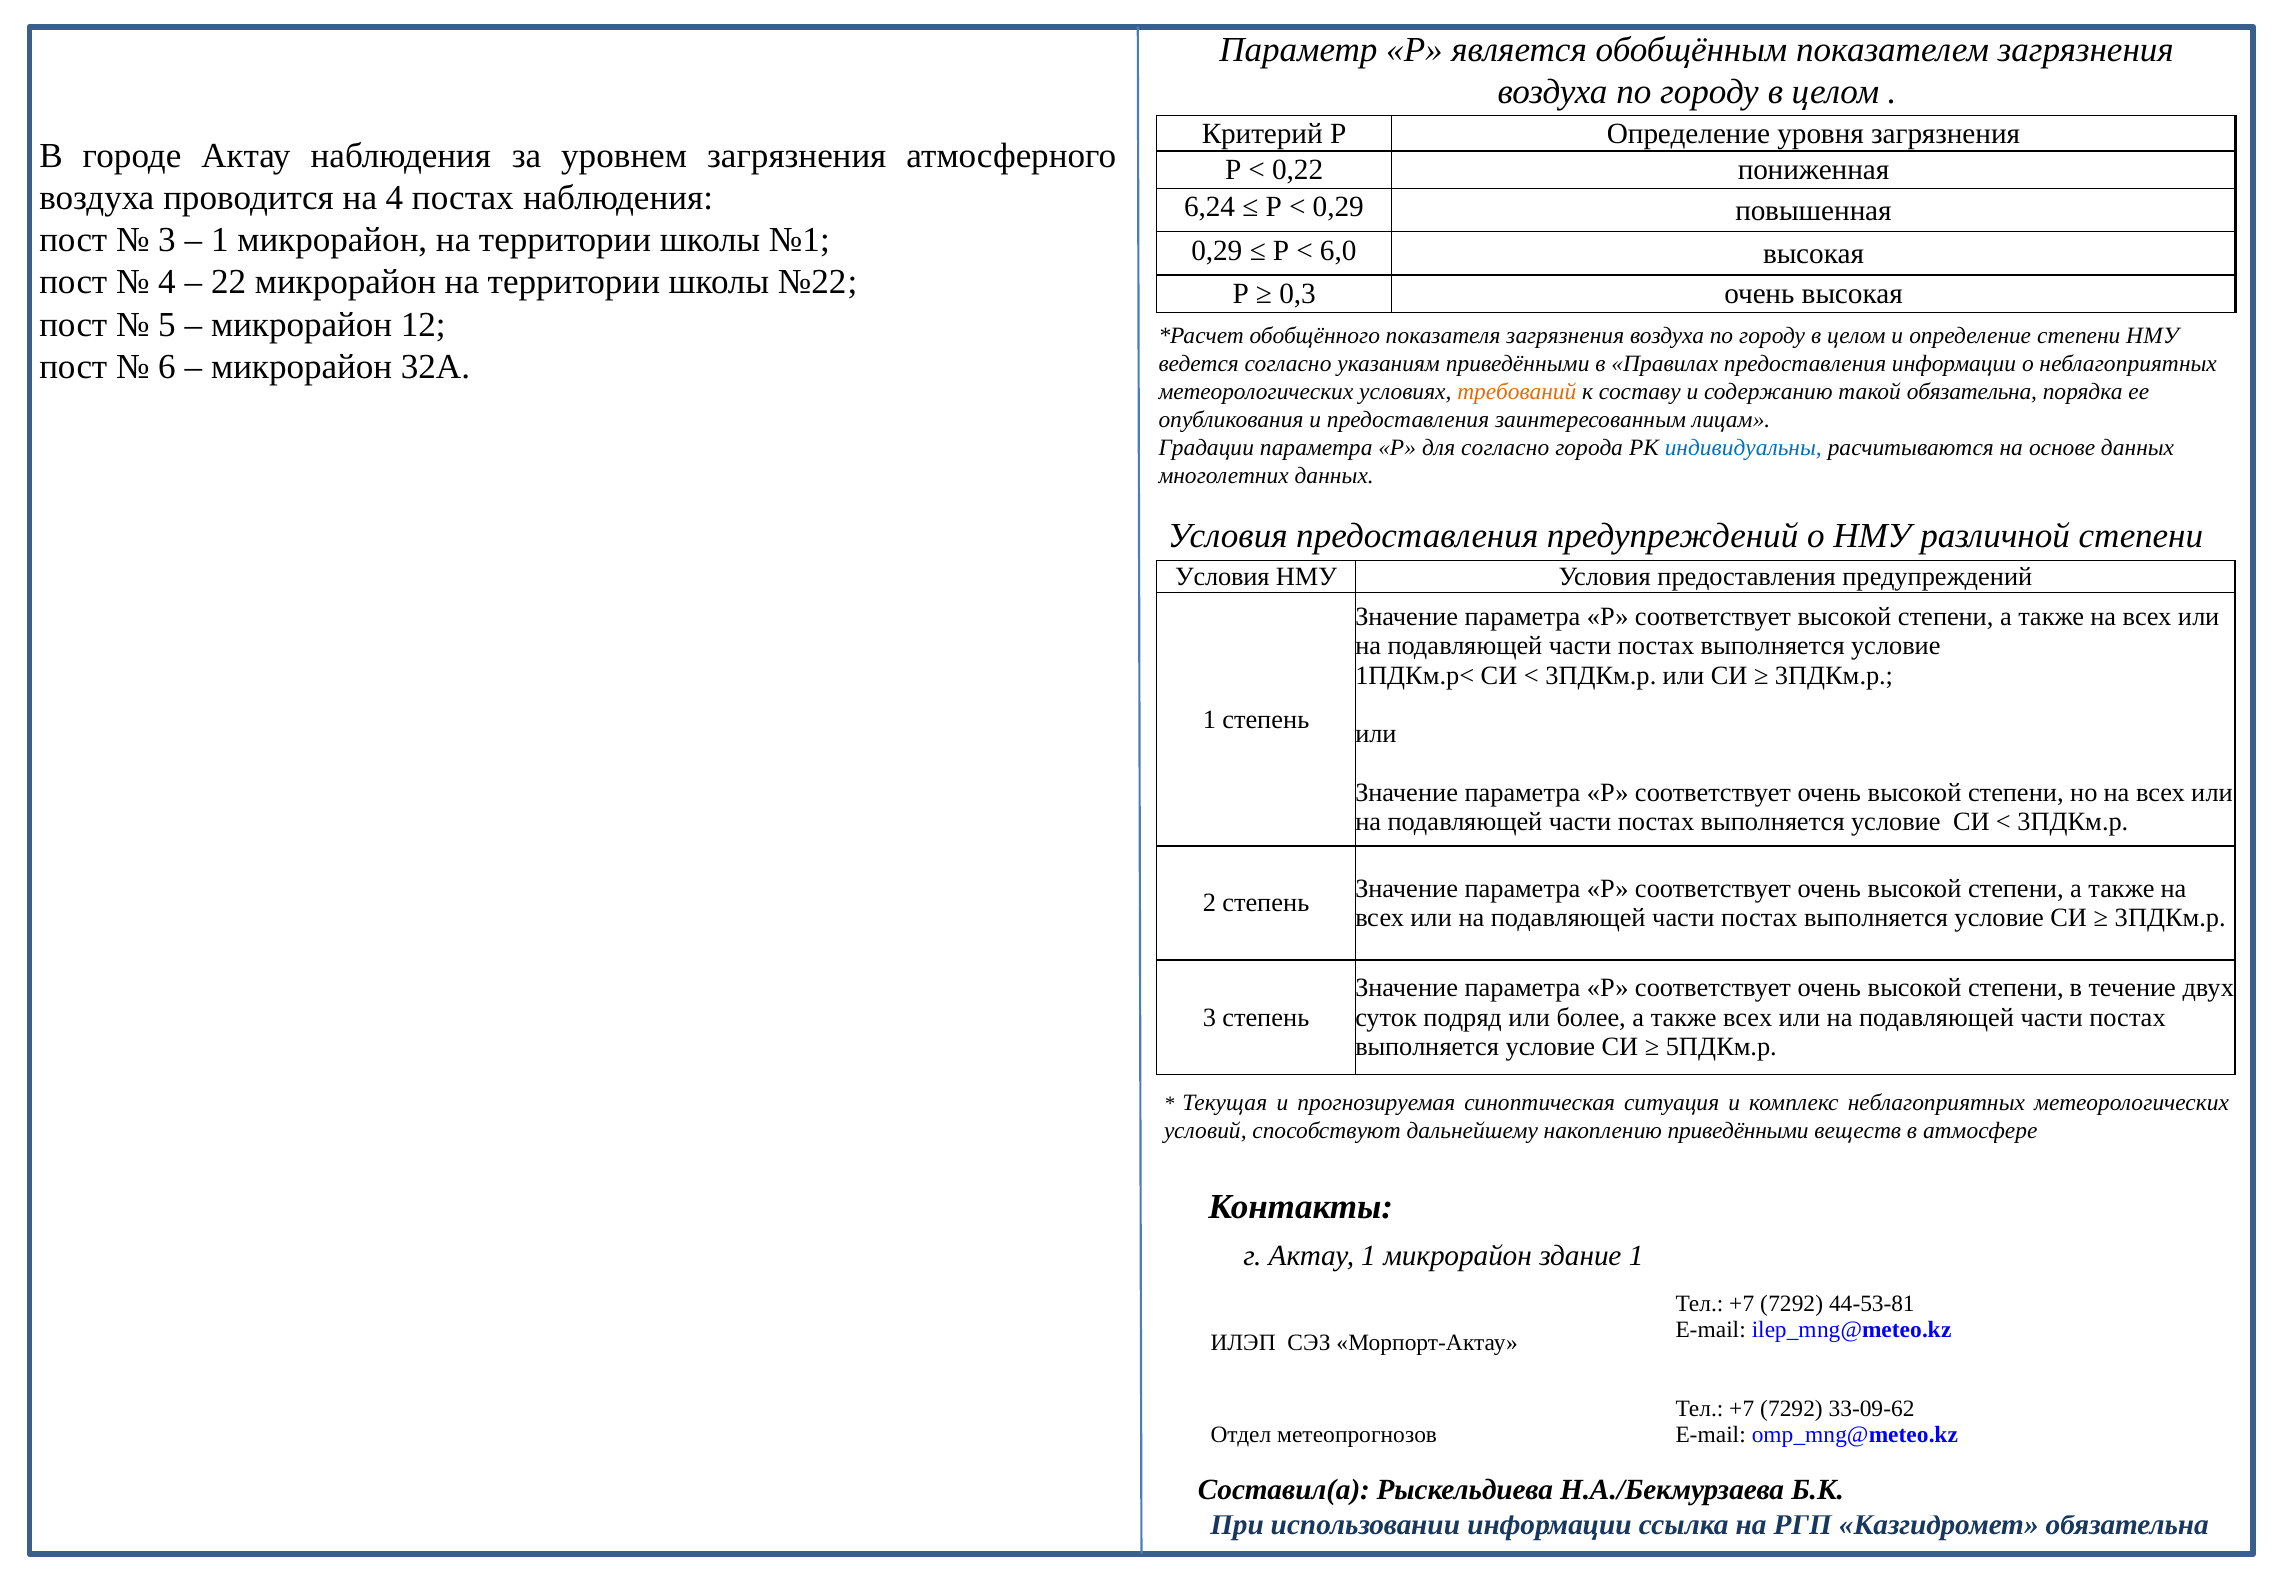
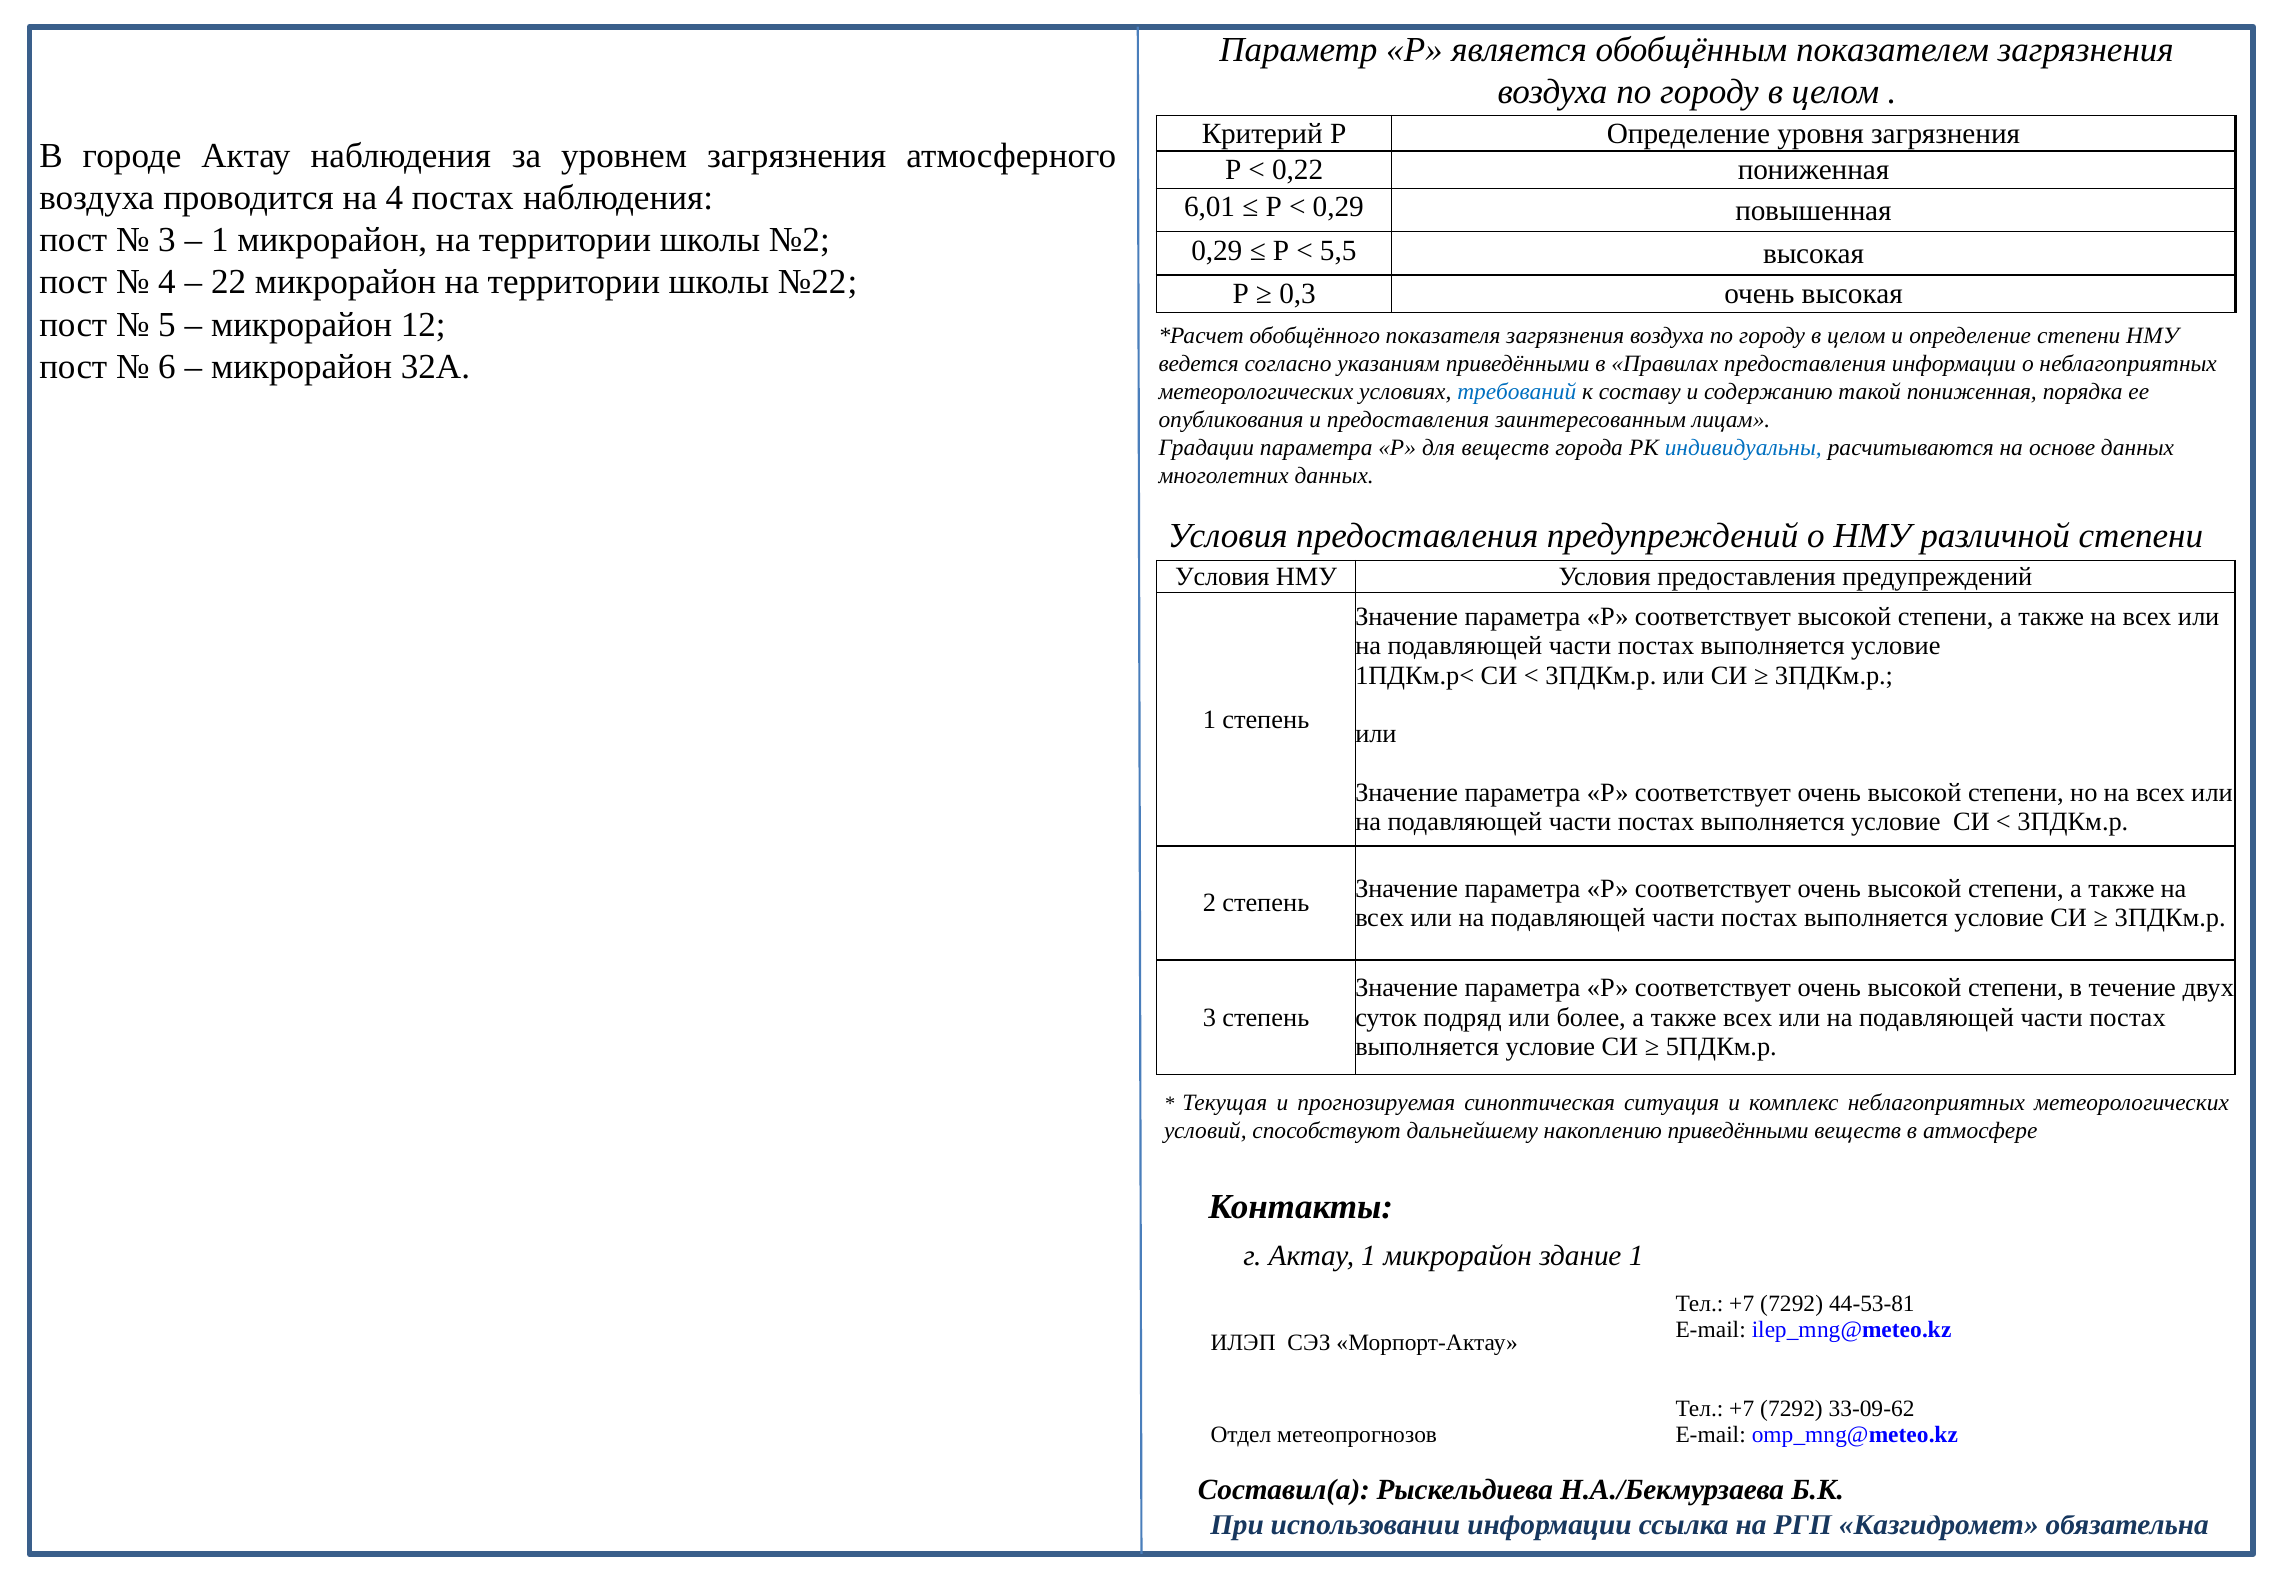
6,24: 6,24 -> 6,01
№1: №1 -> №2
6,0: 6,0 -> 5,5
требований colour: orange -> blue
такой обязательна: обязательна -> пониженная
для согласно: согласно -> веществ
